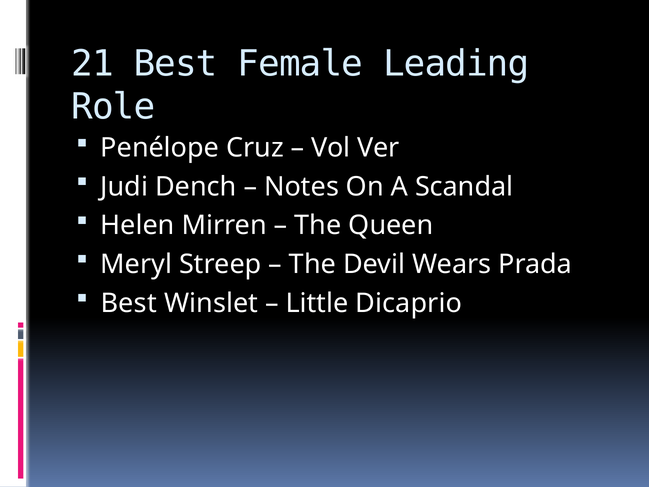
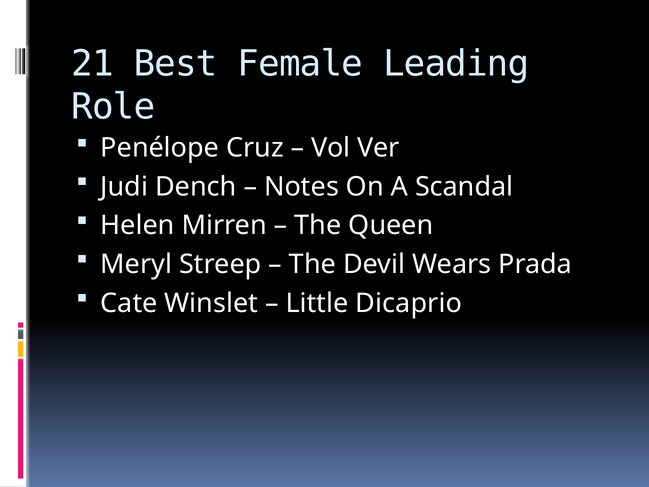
Best at (129, 303): Best -> Cate
